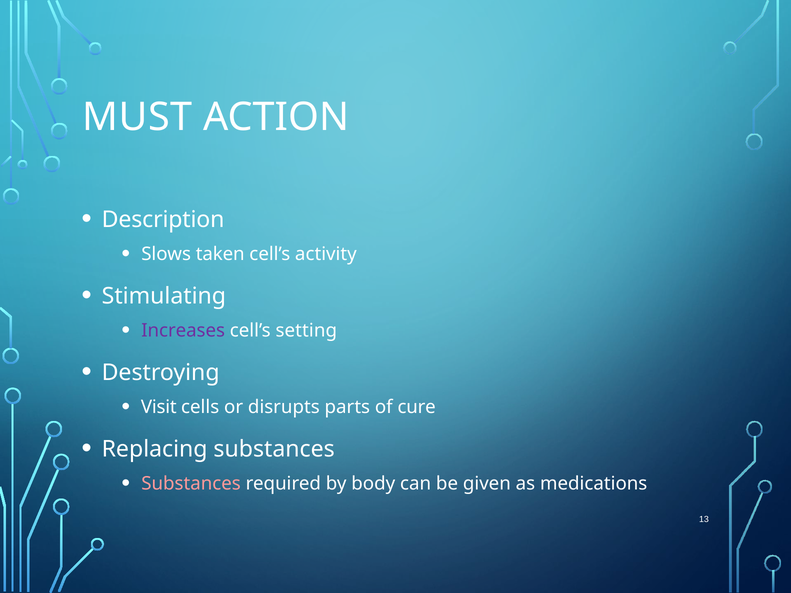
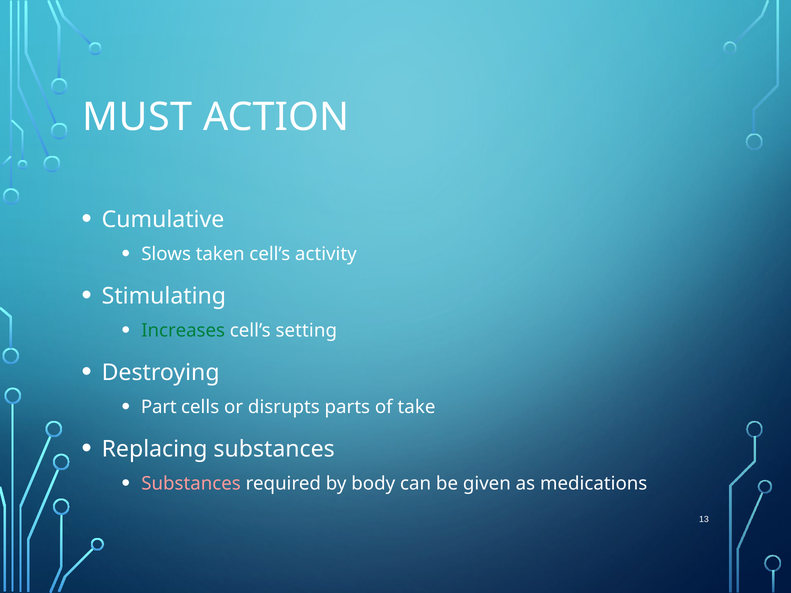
Description: Description -> Cumulative
Increases colour: purple -> green
Visit: Visit -> Part
cure: cure -> take
